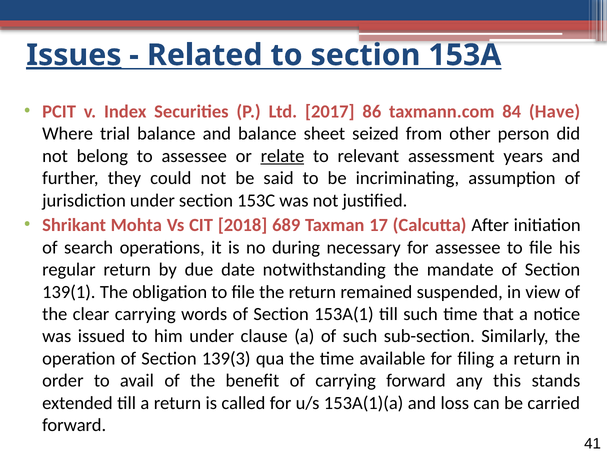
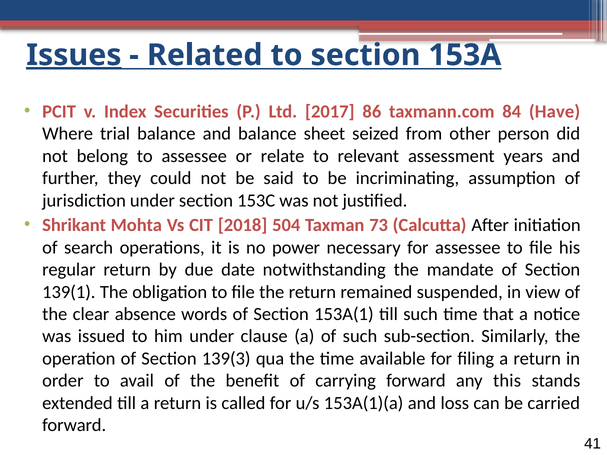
relate underline: present -> none
689: 689 -> 504
17: 17 -> 73
during: during -> power
clear carrying: carrying -> absence
